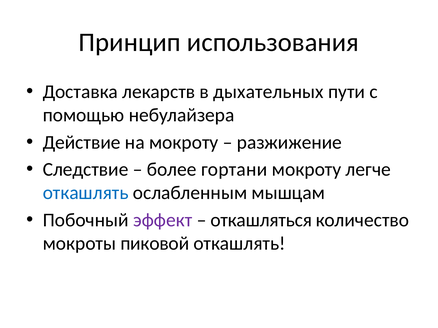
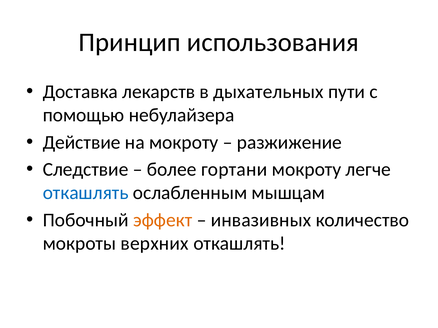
эффект colour: purple -> orange
откашляться: откашляться -> инвазивных
пиковой: пиковой -> верхних
